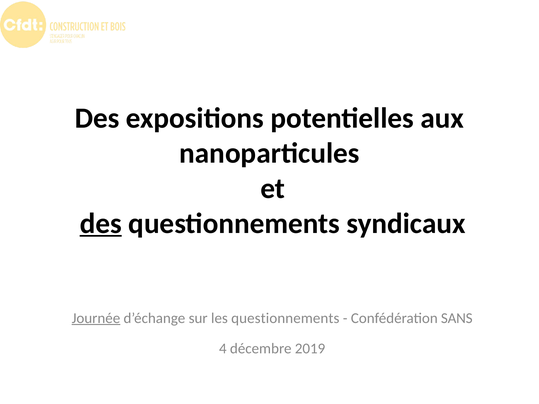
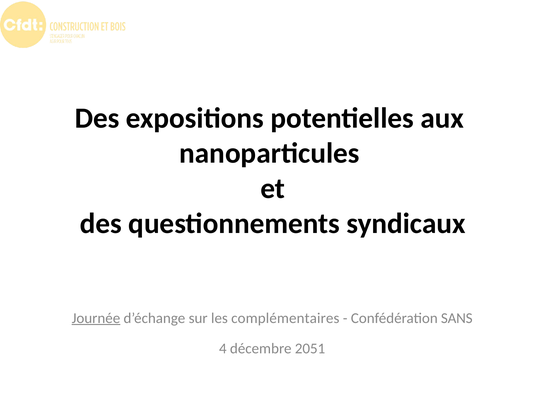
des at (101, 224) underline: present -> none
les questionnements: questionnements -> complémentaires
2019: 2019 -> 2051
